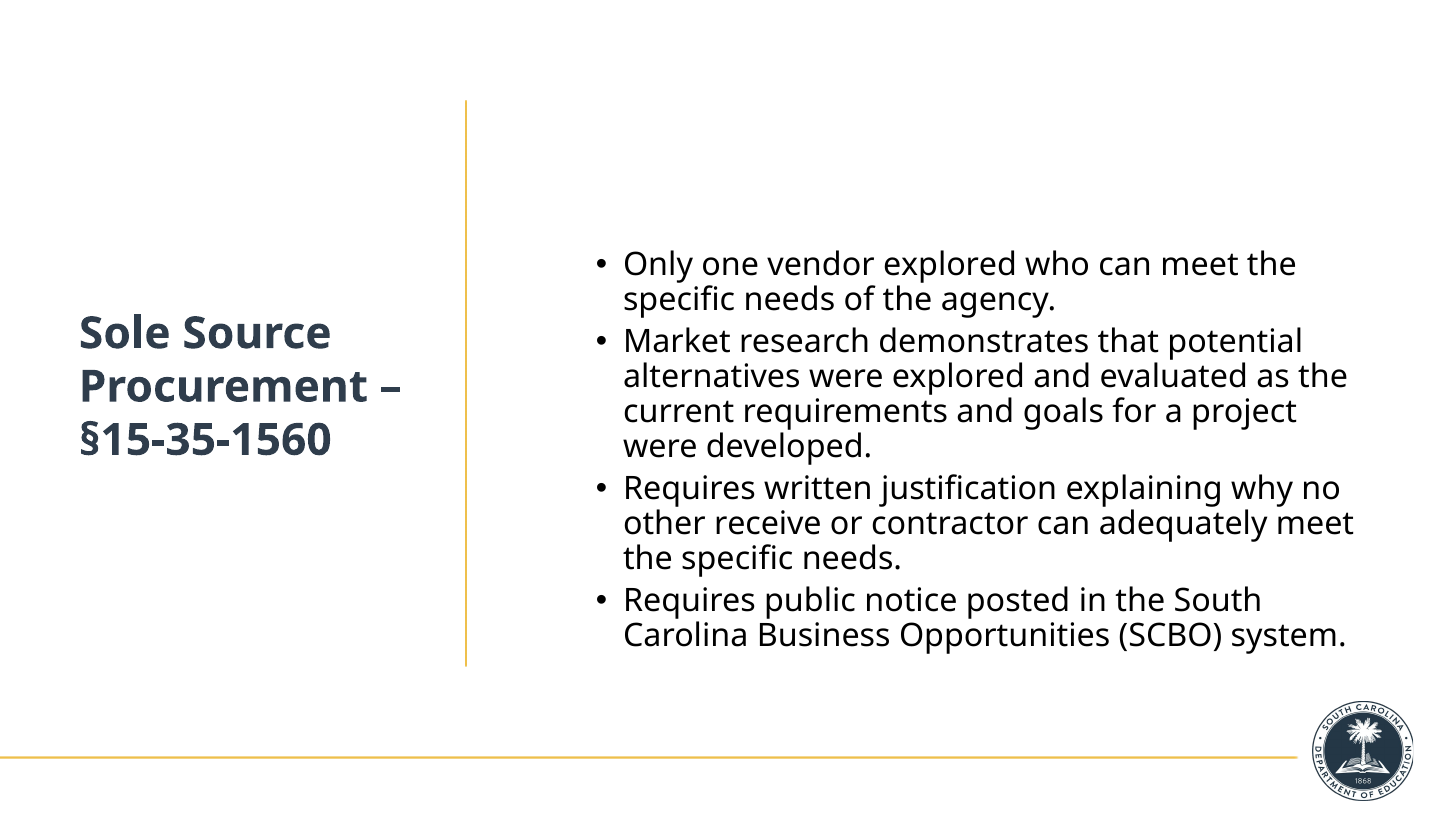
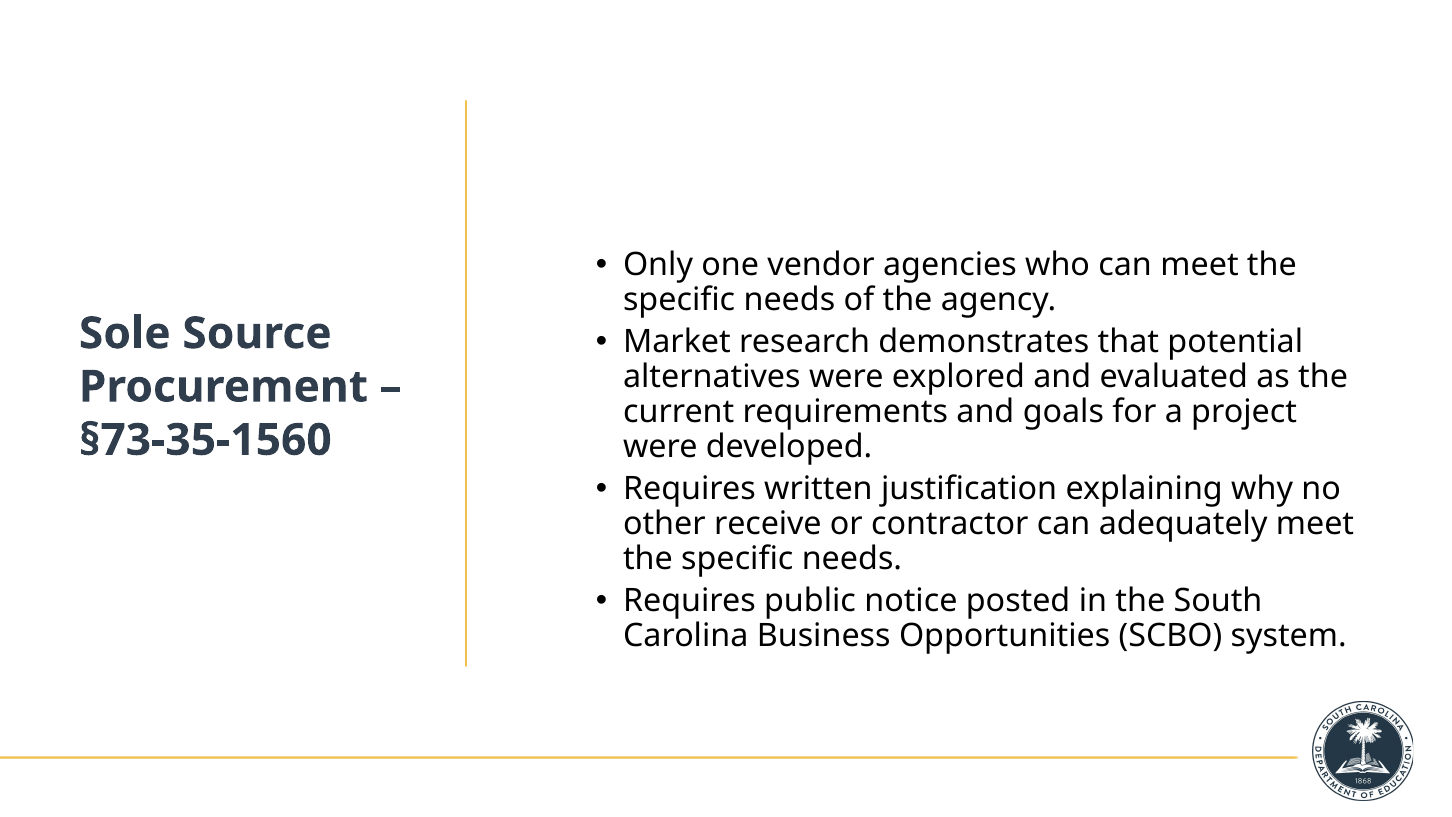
vendor explored: explored -> agencies
§15-35-1560: §15-35-1560 -> §73-35-1560
